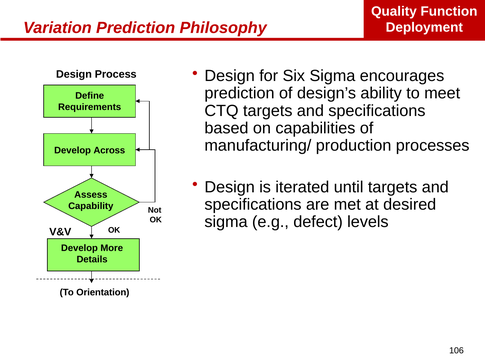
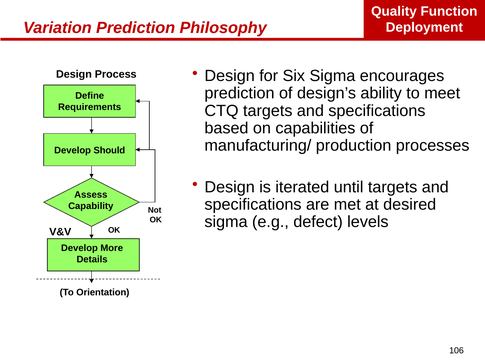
Across: Across -> Should
